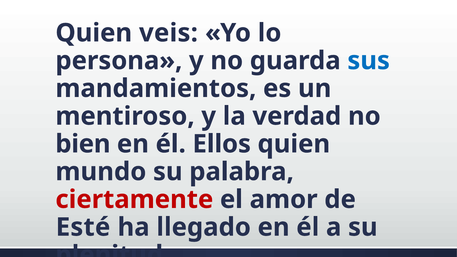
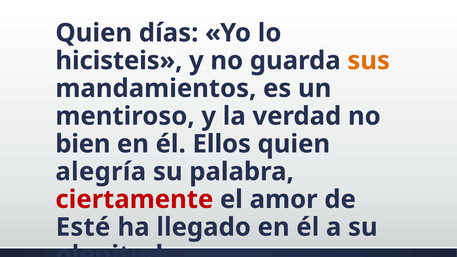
veis: veis -> días
persona: persona -> hicisteis
sus colour: blue -> orange
mundo: mundo -> alegría
